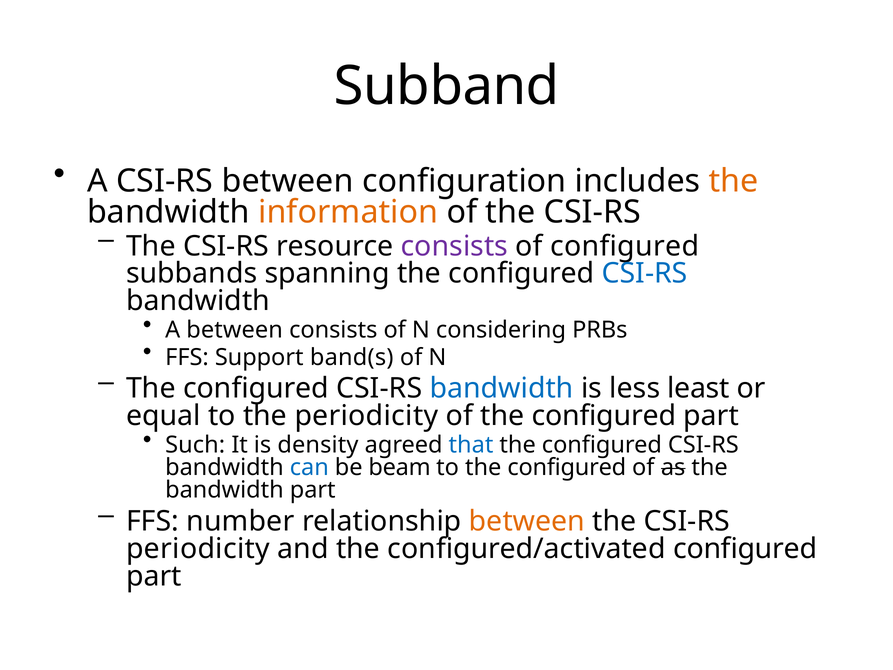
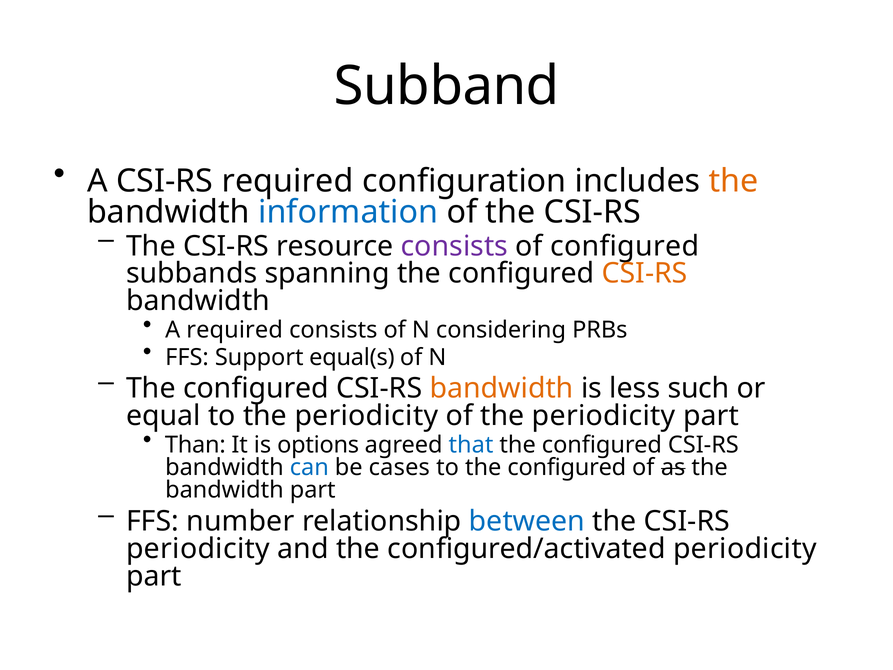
CSI-RS between: between -> required
information colour: orange -> blue
CSI-RS at (645, 273) colour: blue -> orange
A between: between -> required
band(s: band(s -> equal(s
bandwidth at (502, 388) colour: blue -> orange
least: least -> such
of the configured: configured -> periodicity
Such: Such -> Than
density: density -> options
beam: beam -> cases
between at (527, 521) colour: orange -> blue
configured/activated configured: configured -> periodicity
